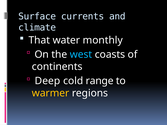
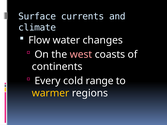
That: That -> Flow
monthly: monthly -> changes
west colour: light blue -> pink
Deep: Deep -> Every
